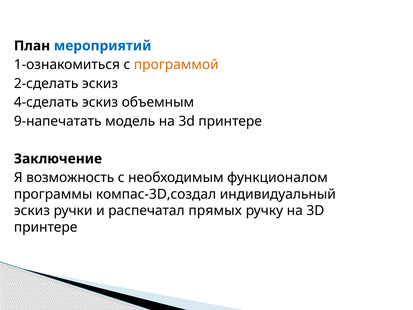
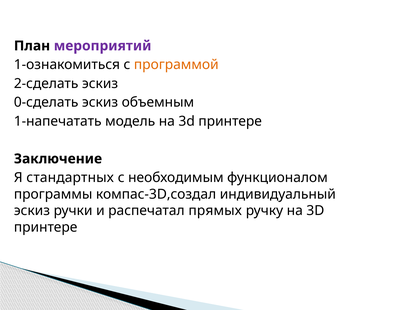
мероприятий colour: blue -> purple
4-сделать: 4-сделать -> 0-сделать
9-напечатать: 9-напечатать -> 1-напечатать
возможность: возможность -> стандартных
